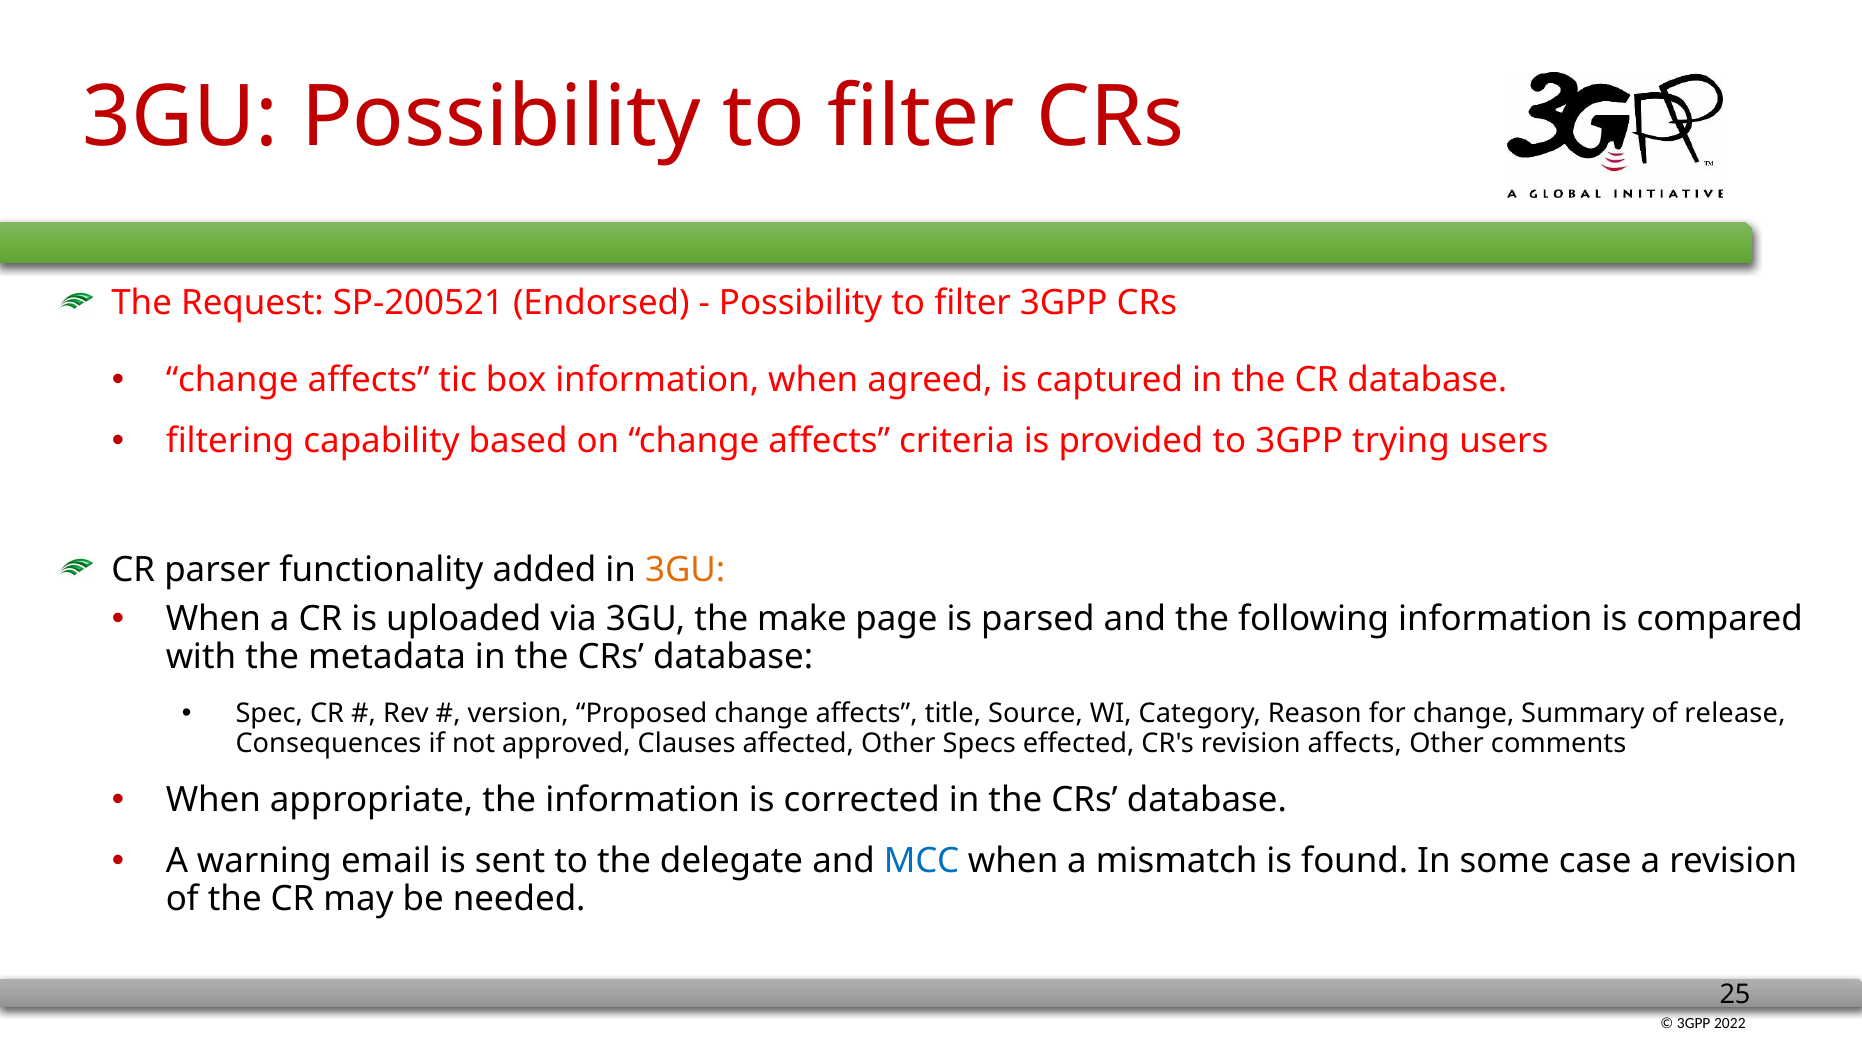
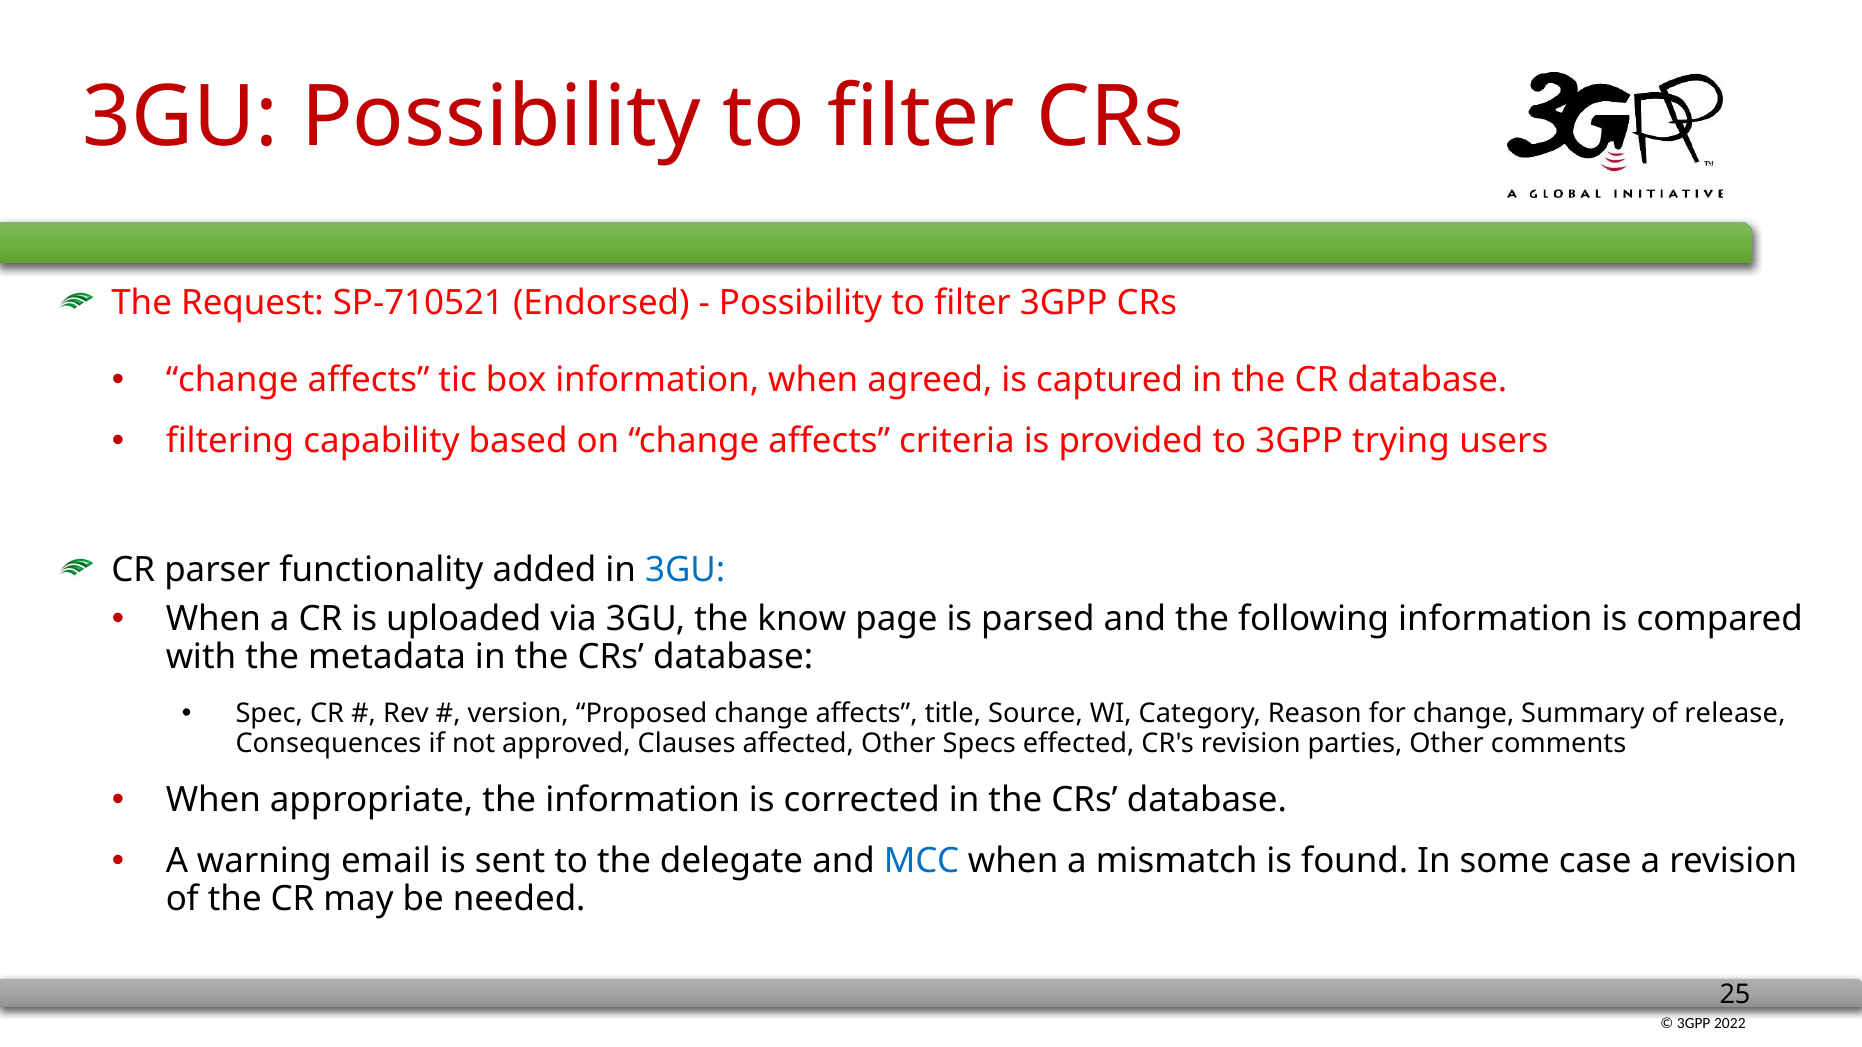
SP-200521: SP-200521 -> SP-710521
3GU at (685, 570) colour: orange -> blue
make: make -> know
revision affects: affects -> parties
